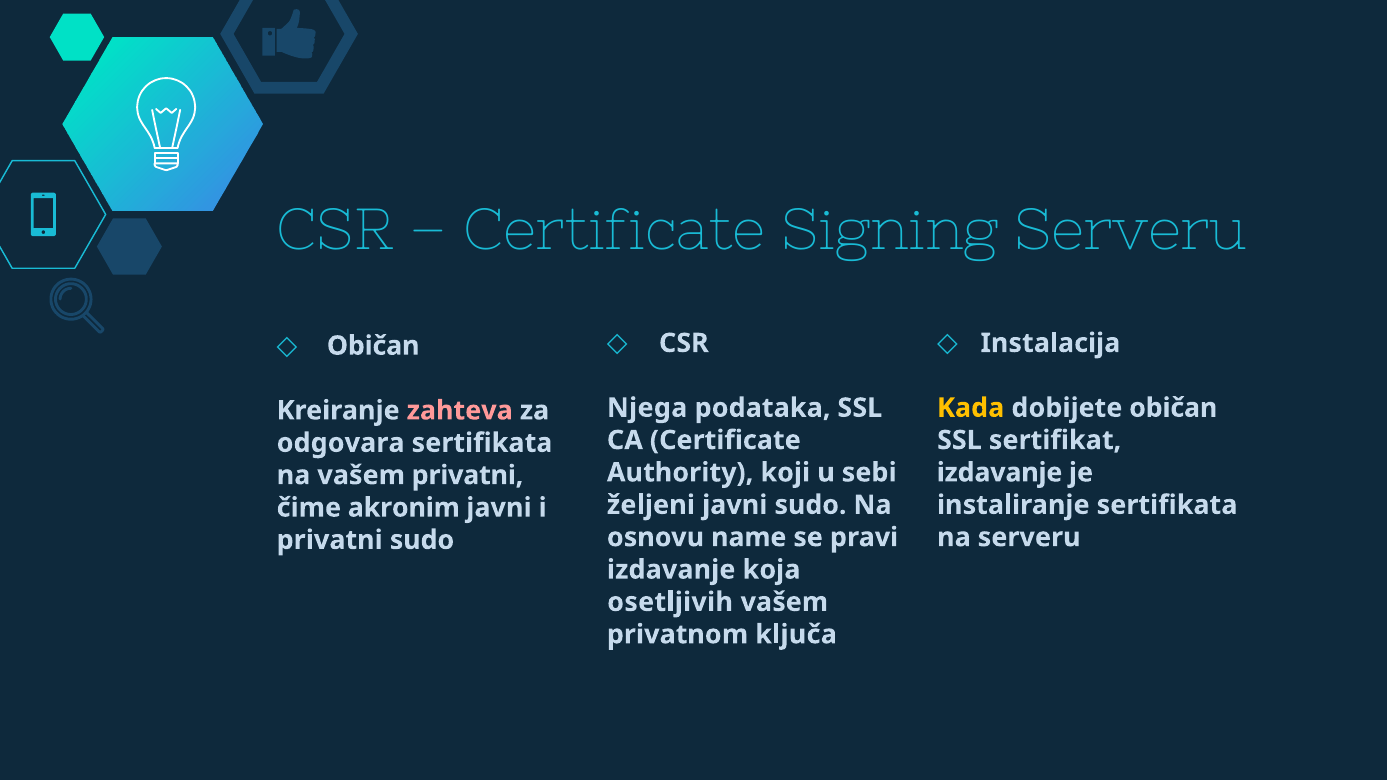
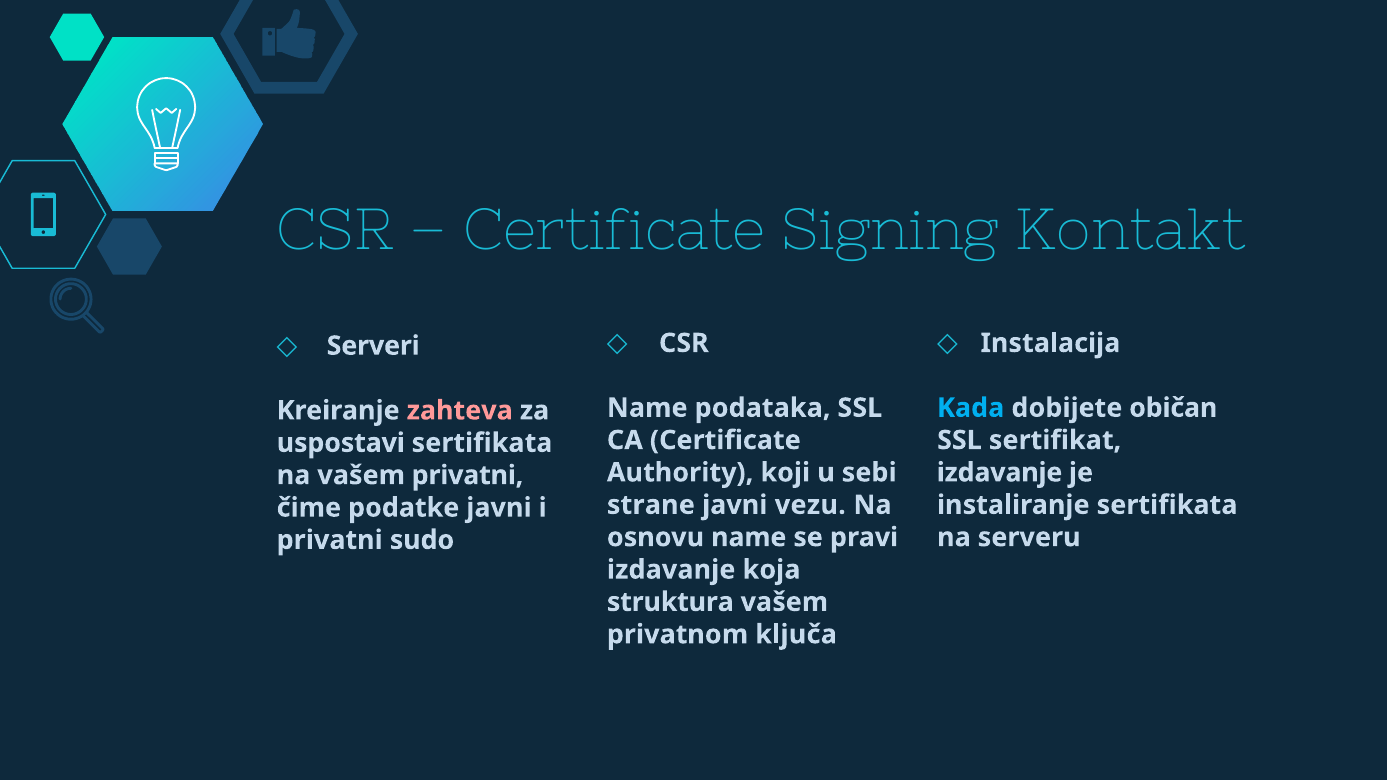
Signing Serveru: Serveru -> Kontakt
Običan at (373, 346): Običan -> Serveri
Njega at (647, 408): Njega -> Name
Kada colour: yellow -> light blue
odgovara: odgovara -> uspostavi
željeni: željeni -> strane
javni sudo: sudo -> vezu
akronim: akronim -> podatke
osetljivih: osetljivih -> struktura
